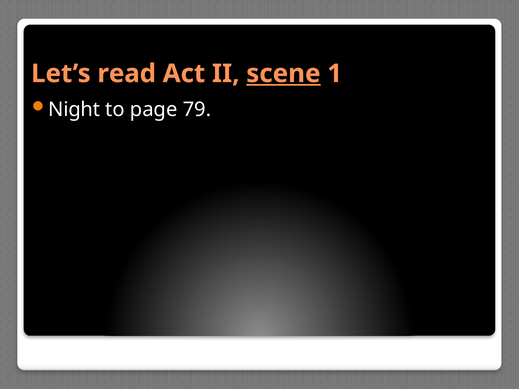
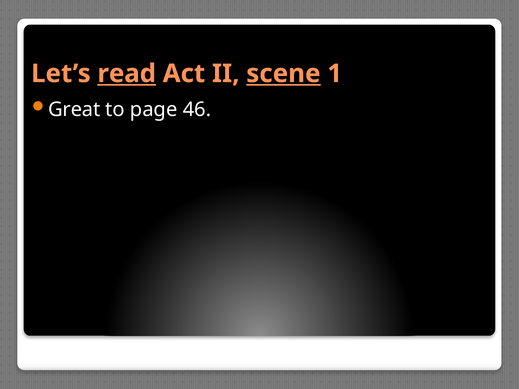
read underline: none -> present
Night: Night -> Great
79: 79 -> 46
